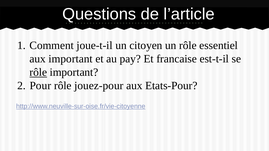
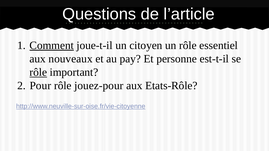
Comment underline: none -> present
aux important: important -> nouveaux
francaise: francaise -> personne
Etats-Pour: Etats-Pour -> Etats-Rôle
